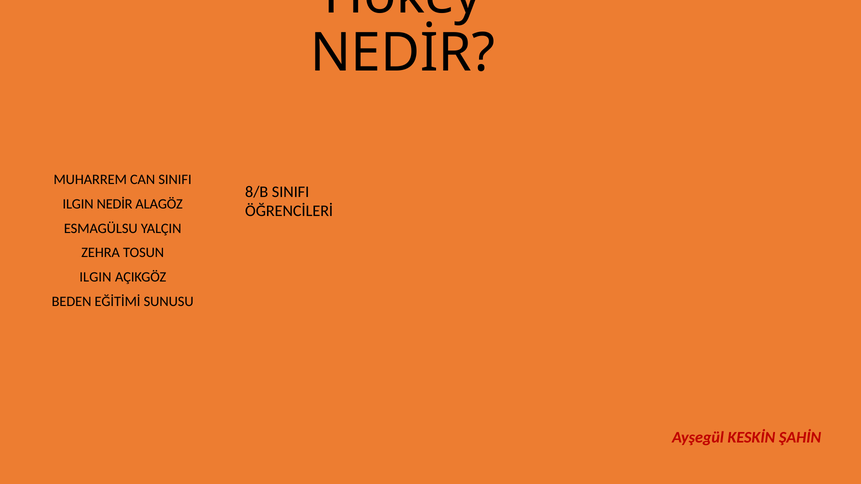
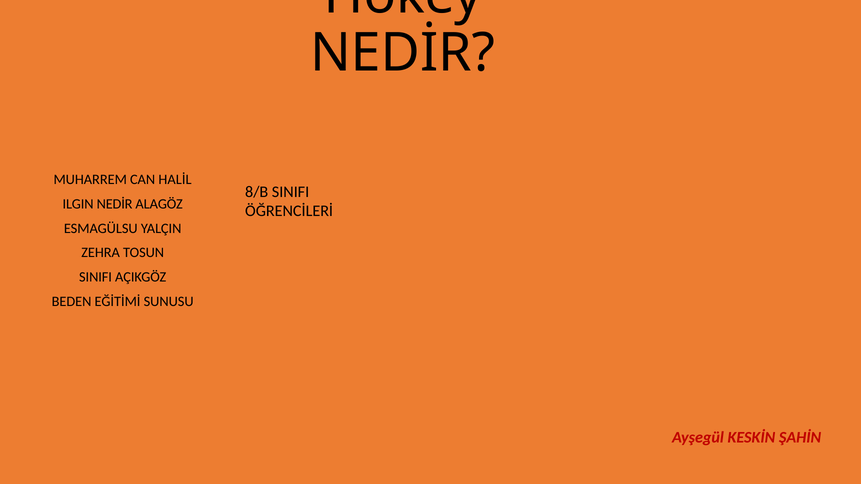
CAN SINIFI: SINIFI -> HALİL
ILGIN at (95, 277): ILGIN -> SINIFI
